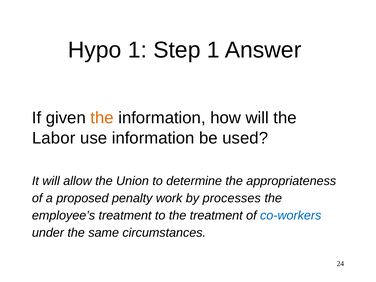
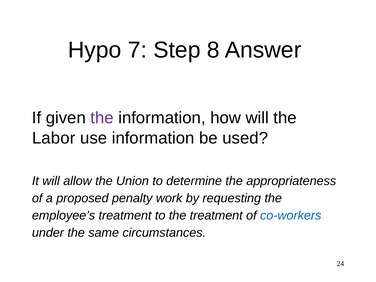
Hypo 1: 1 -> 7
Step 1: 1 -> 8
the at (102, 118) colour: orange -> purple
processes: processes -> requesting
